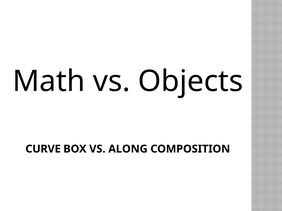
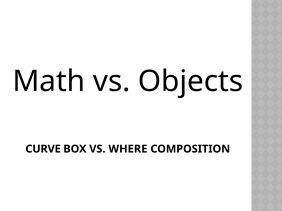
ALONG: ALONG -> WHERE
